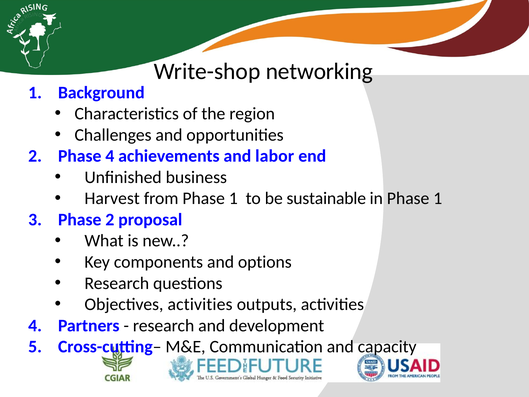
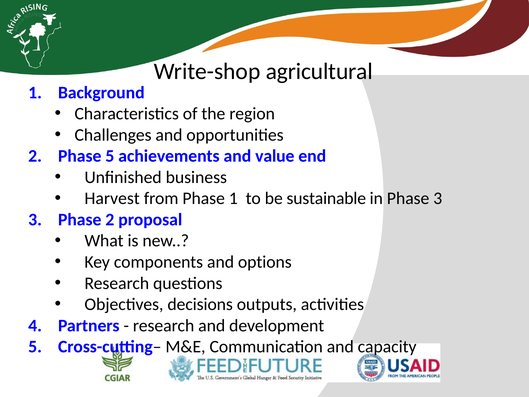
networking: networking -> agricultural
Phase 4: 4 -> 5
labor: labor -> value
in Phase 1: 1 -> 3
Objectives activities: activities -> decisions
